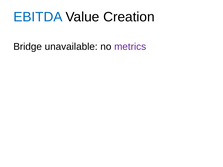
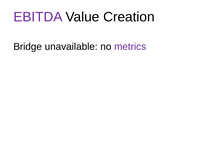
EBITDA colour: blue -> purple
